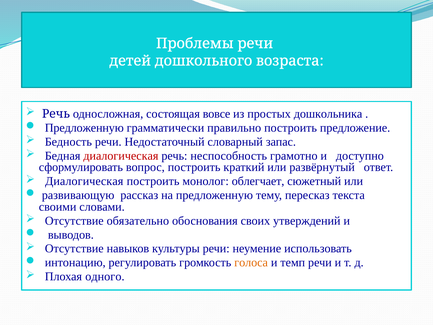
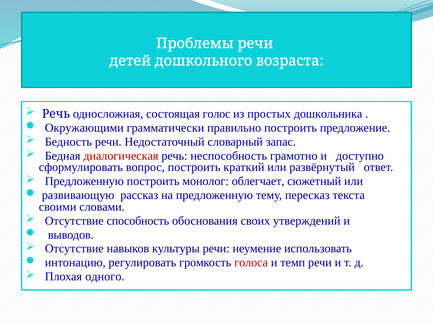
вовсе: вовсе -> голос
Предложенную at (84, 128): Предложенную -> Окружающими
Диалогическая at (84, 181): Диалогическая -> Предложенную
обязательно: обязательно -> способность
голоса colour: orange -> red
